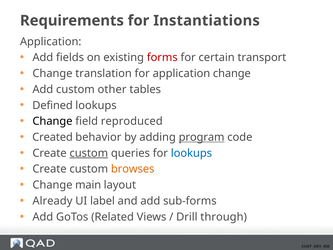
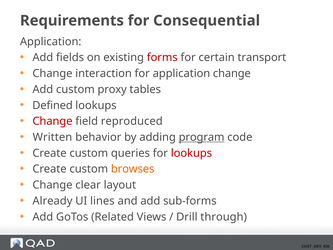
Instantiations: Instantiations -> Consequential
translation: translation -> interaction
other: other -> proxy
Change at (52, 121) colour: black -> red
Created: Created -> Written
custom at (89, 153) underline: present -> none
lookups at (191, 153) colour: blue -> red
main: main -> clear
label: label -> lines
